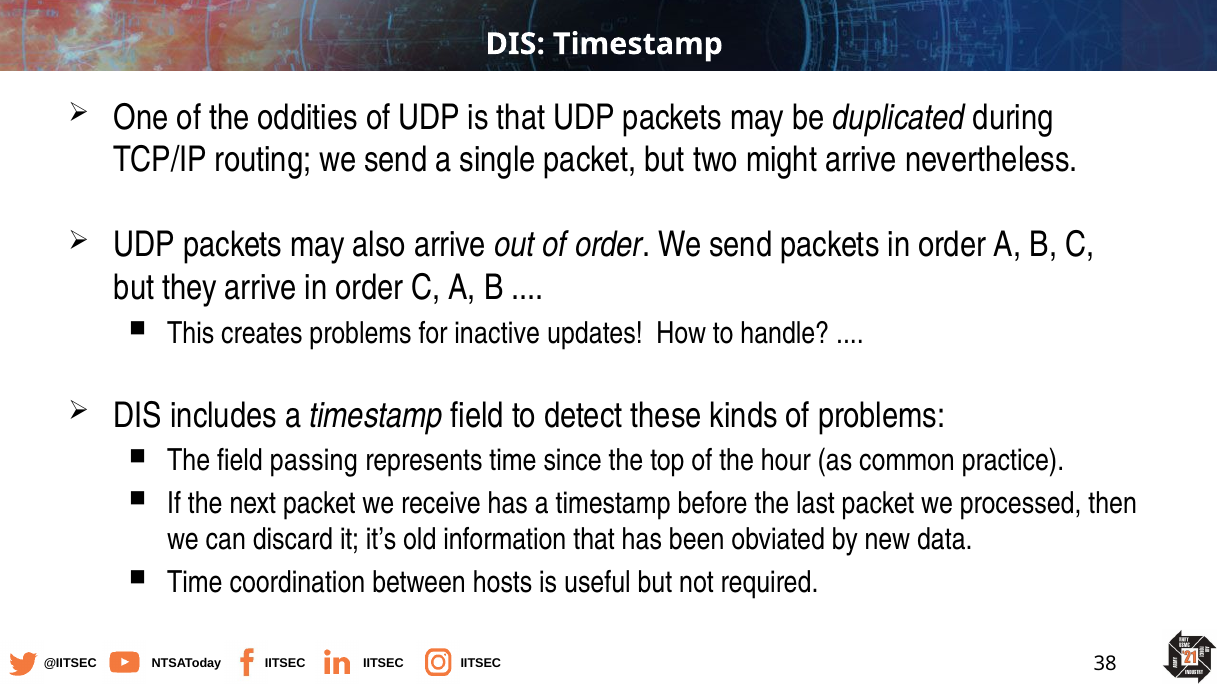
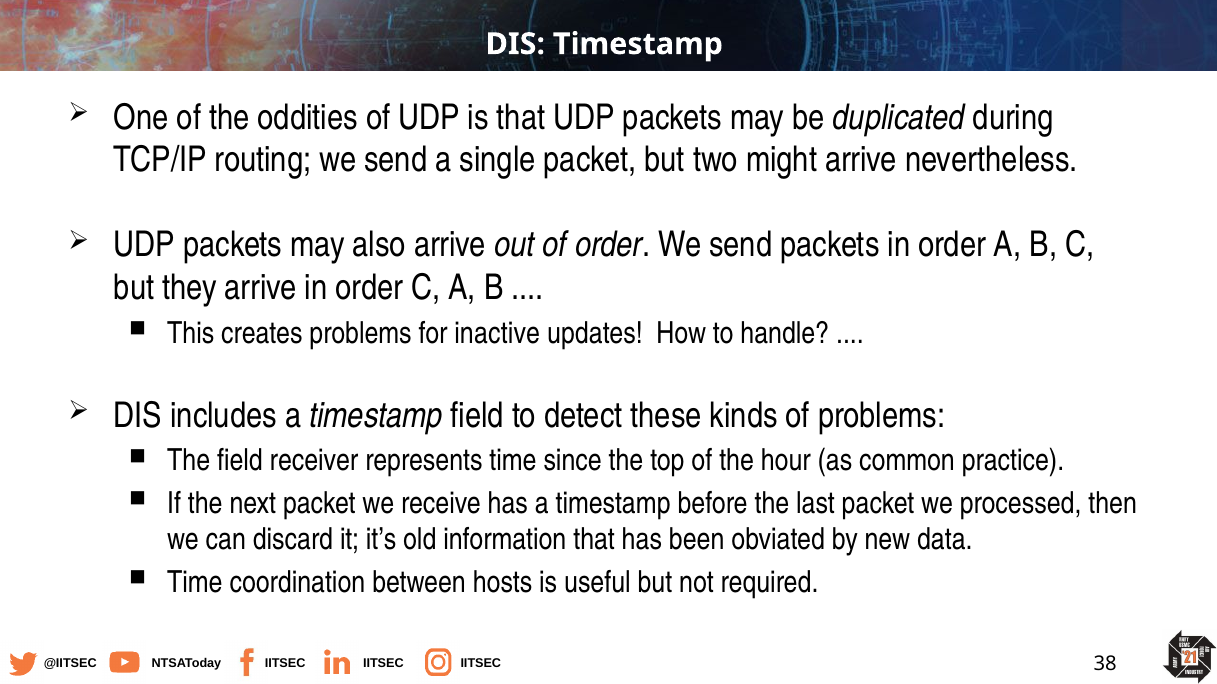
passing: passing -> receiver
